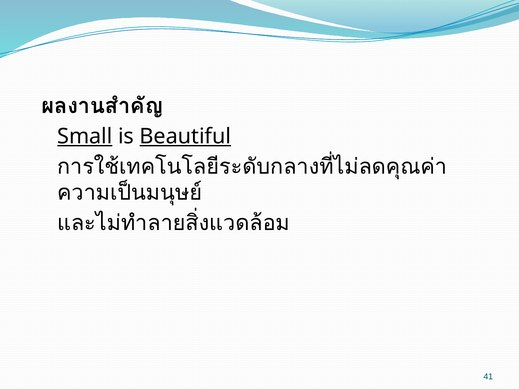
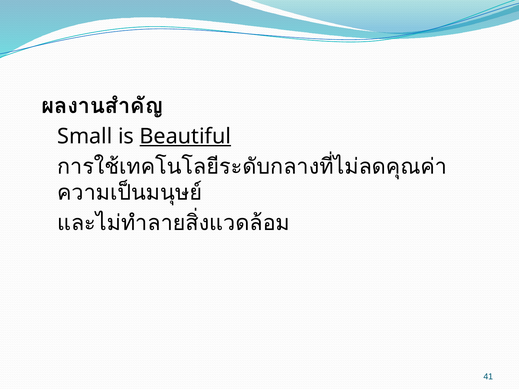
Small underline: present -> none
